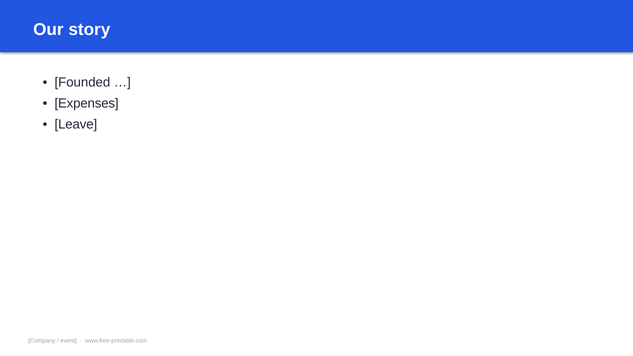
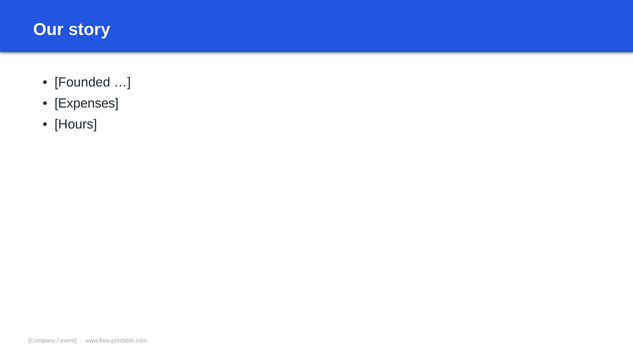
Leave: Leave -> Hours
